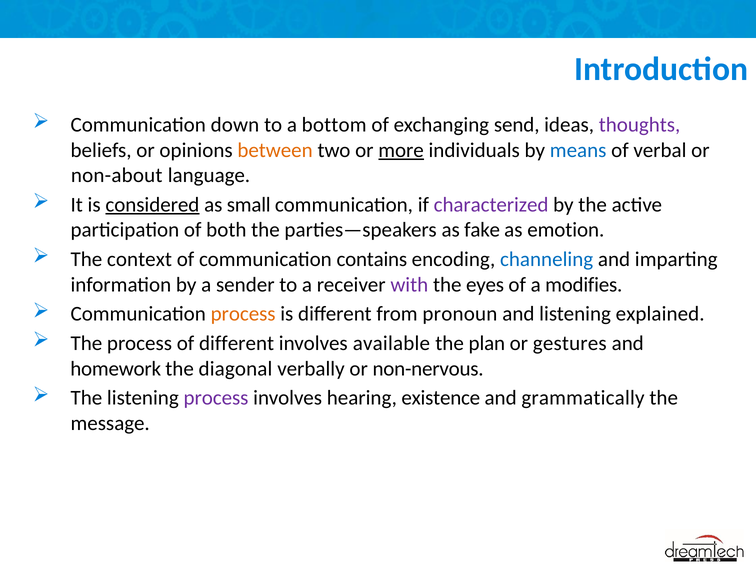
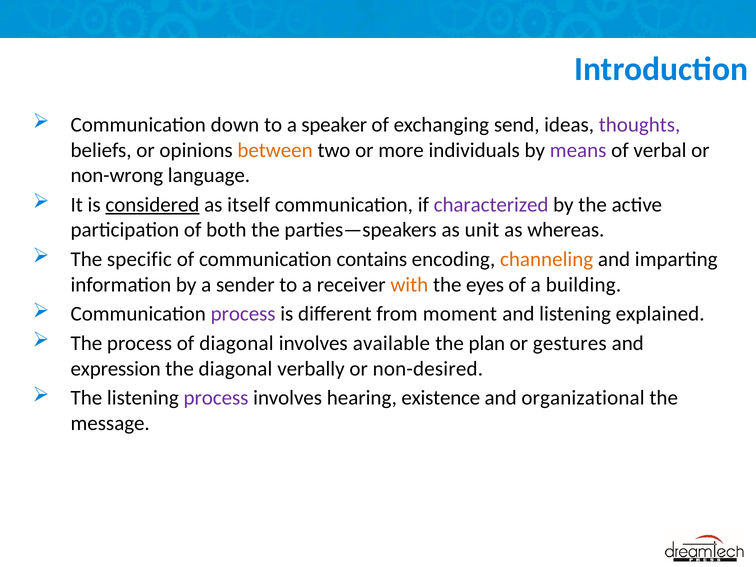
bottom: bottom -> speaker
more underline: present -> none
means colour: blue -> purple
non-about: non-about -> non-wrong
small: small -> itself
fake: fake -> unit
emotion: emotion -> whereas
context: context -> specific
channeling colour: blue -> orange
with colour: purple -> orange
modifies: modifies -> building
process at (243, 314) colour: orange -> purple
pronoun: pronoun -> moment
of different: different -> diagonal
homework: homework -> expression
non-nervous: non-nervous -> non-desired
grammatically: grammatically -> organizational
